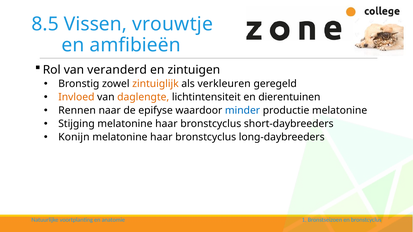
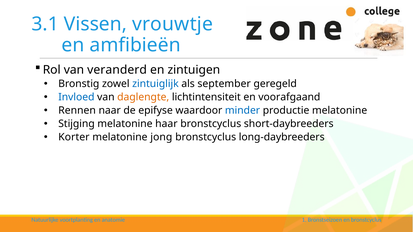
8.5: 8.5 -> 3.1
zintuiglijk colour: orange -> blue
verkleuren: verkleuren -> september
Invloed colour: orange -> blue
dierentuinen: dierentuinen -> voorafgaand
Konijn: Konijn -> Korter
haar at (161, 137): haar -> jong
